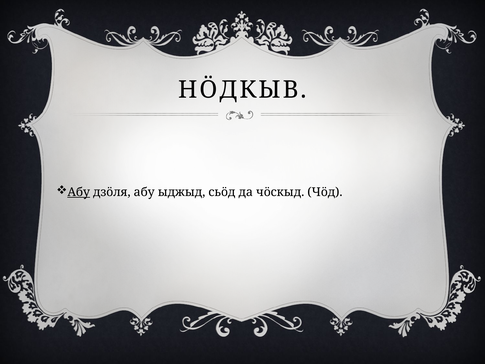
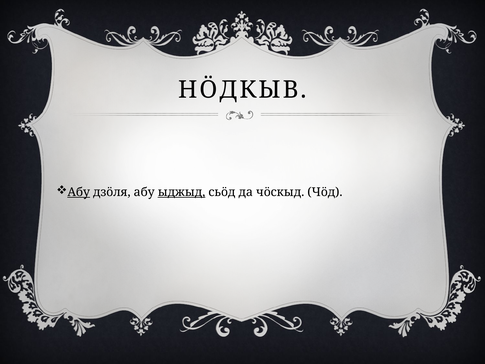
ыджыд underline: none -> present
